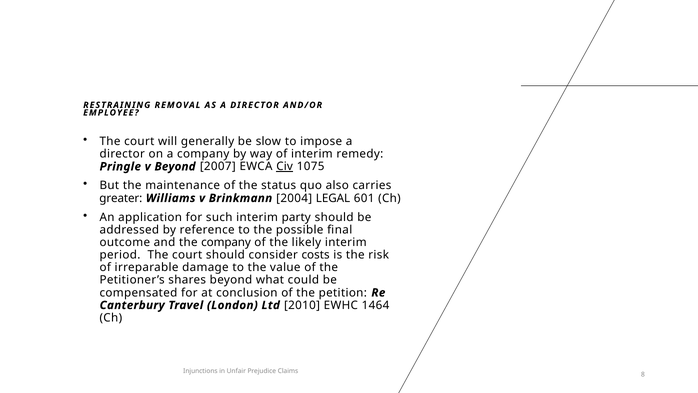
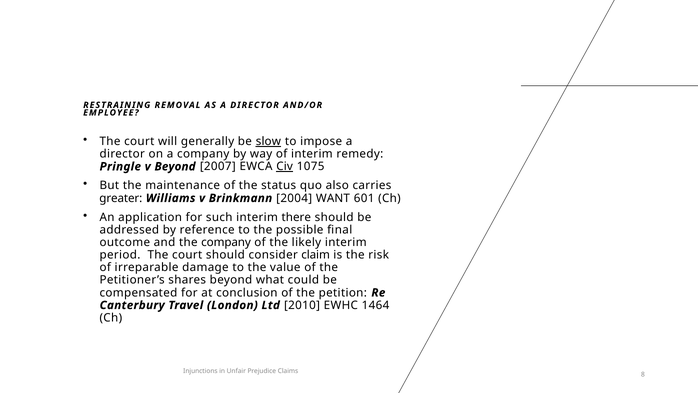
slow underline: none -> present
LEGAL: LEGAL -> WANT
party: party -> there
costs: costs -> claim
